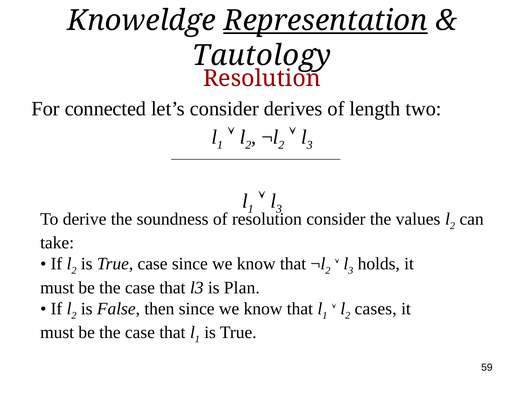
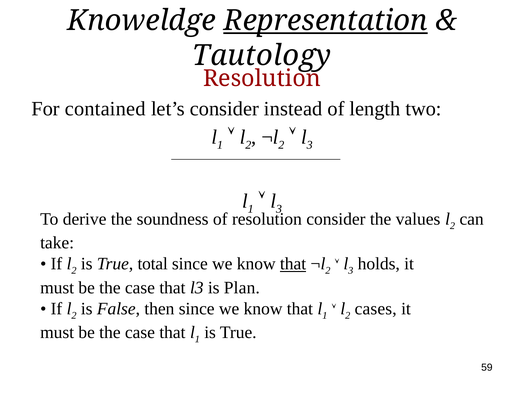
connected: connected -> contained
derives: derives -> instead
True case: case -> total
that at (293, 264) underline: none -> present
